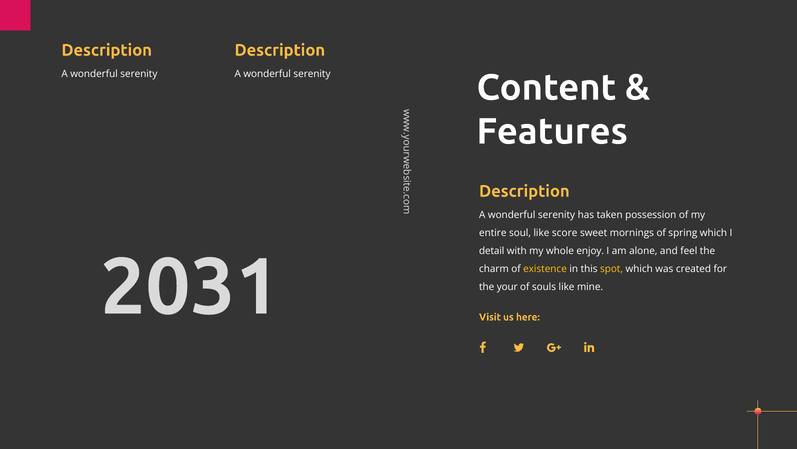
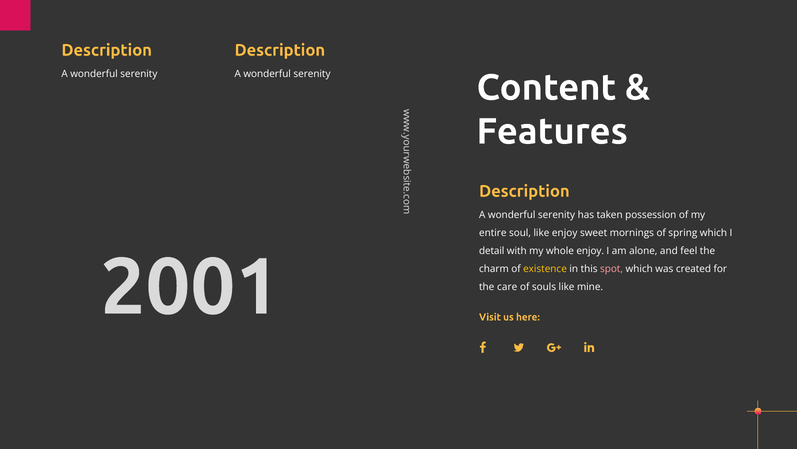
like score: score -> enjoy
2031: 2031 -> 2001
spot colour: yellow -> pink
your: your -> care
